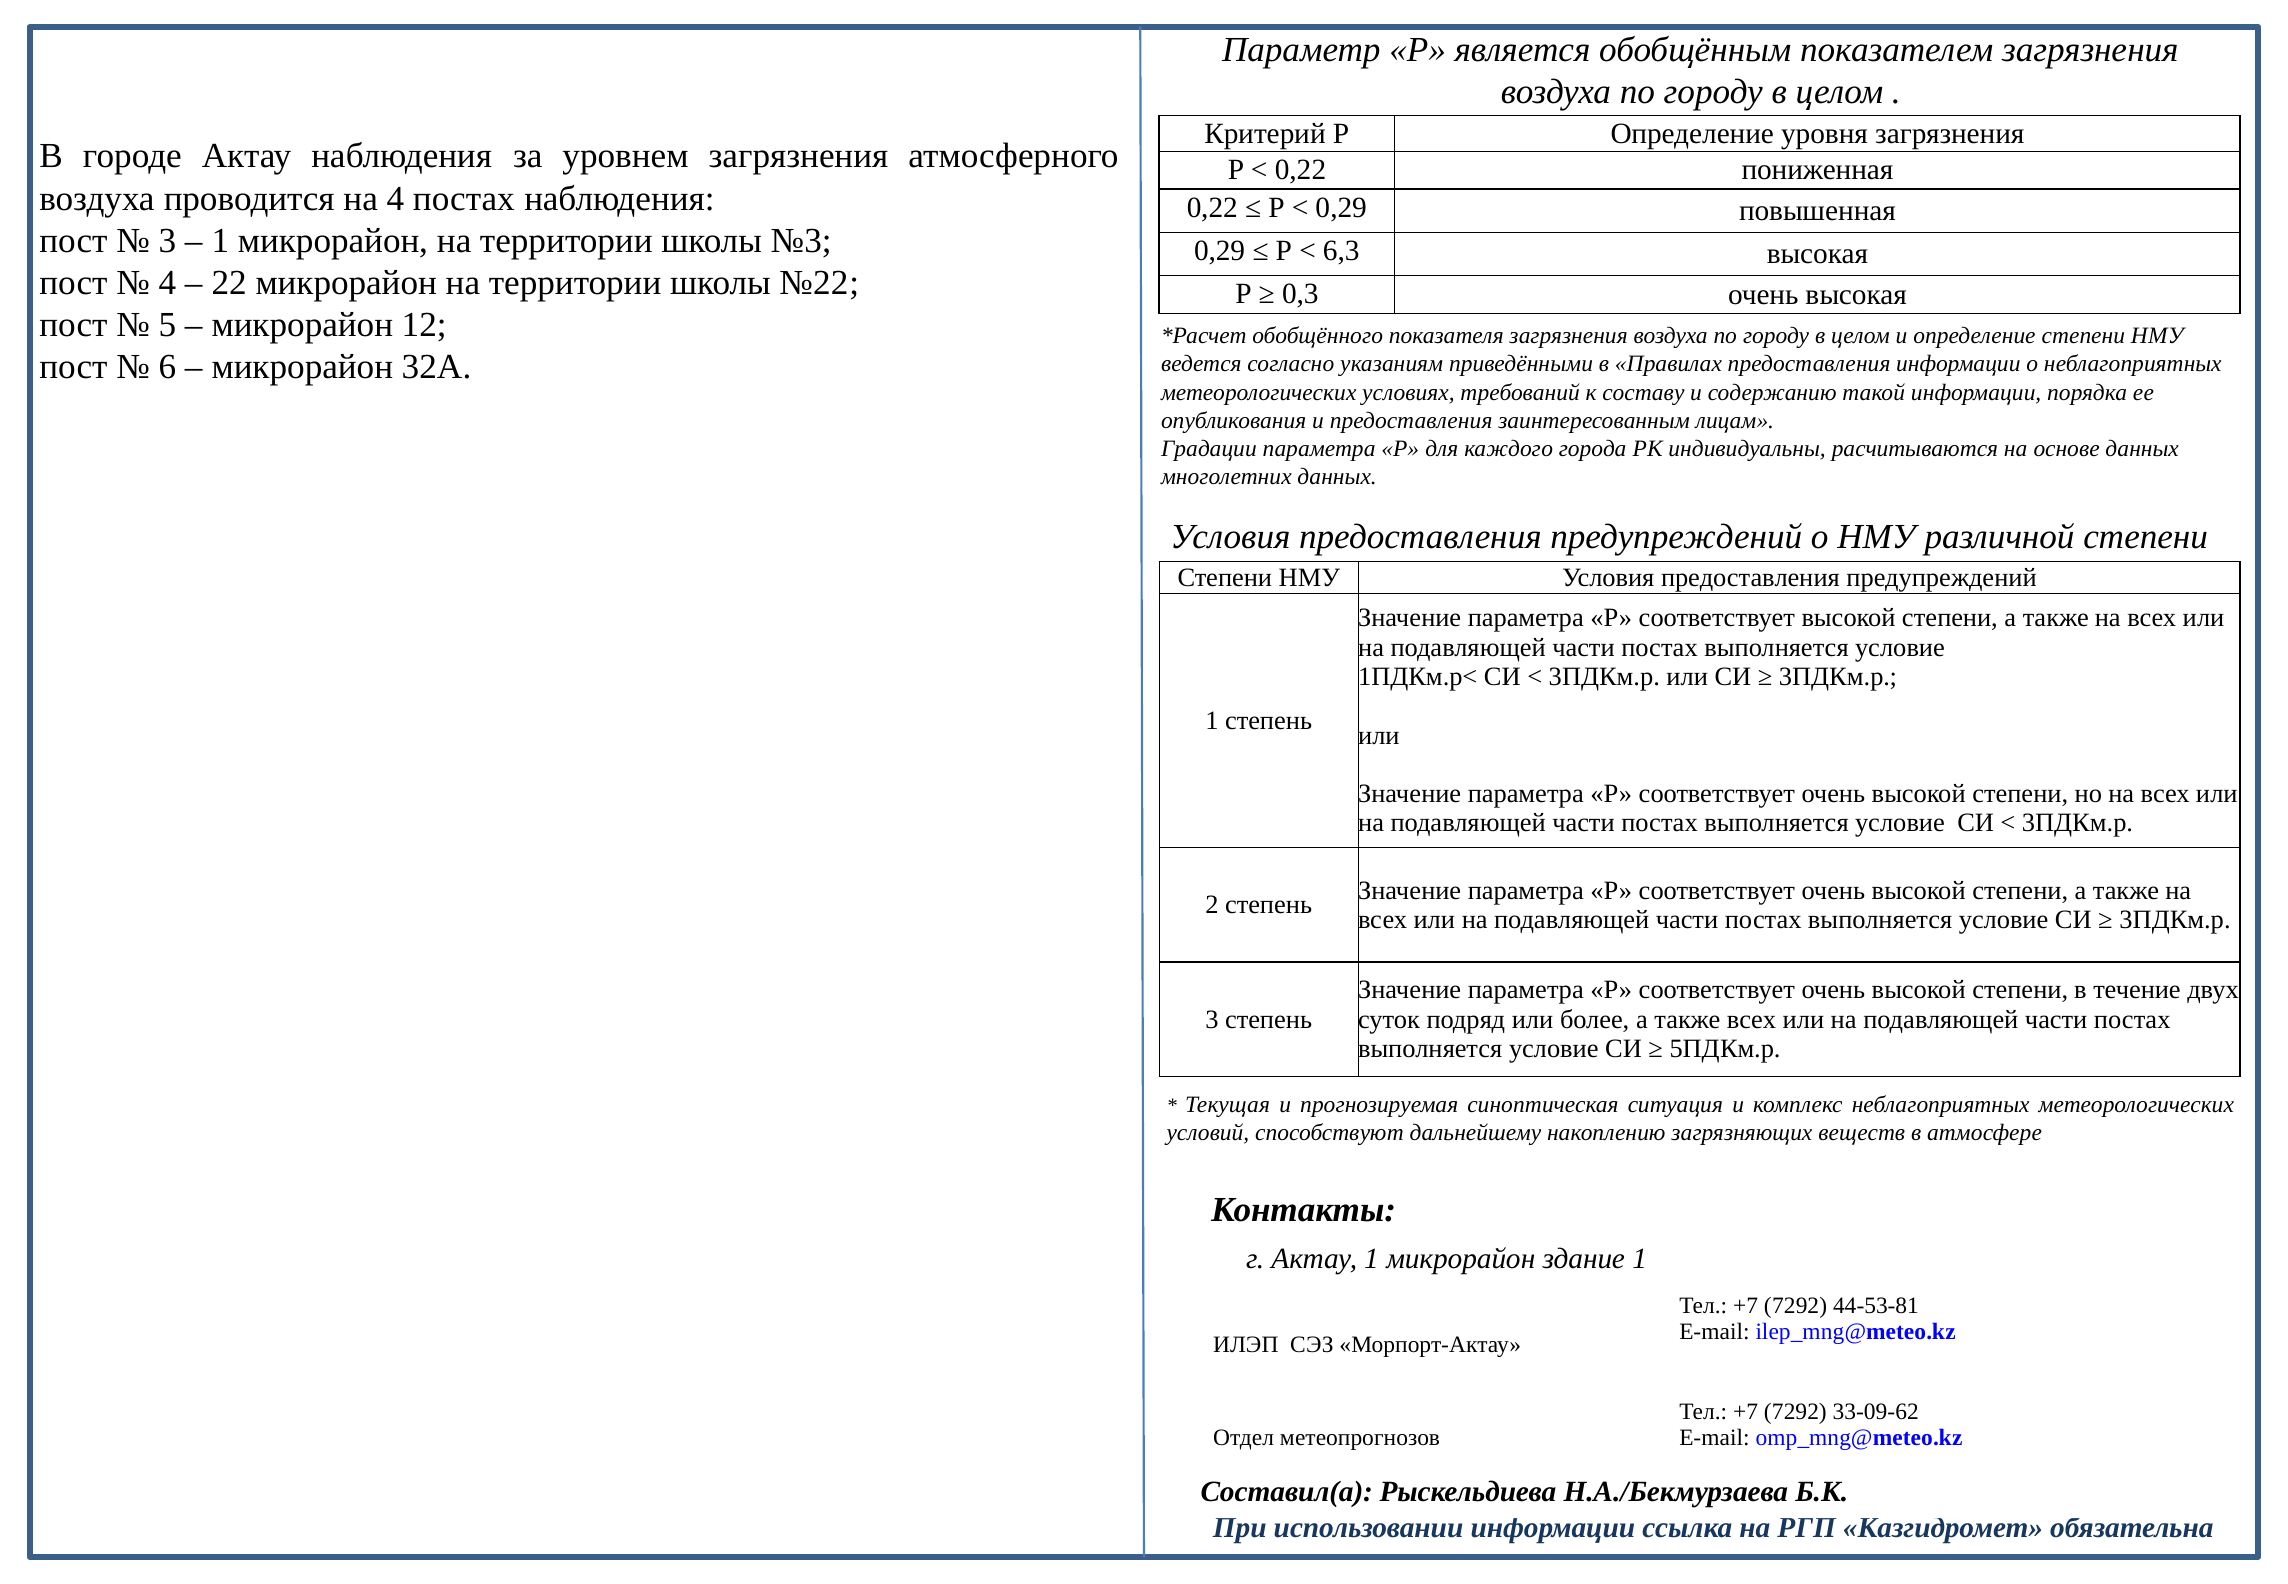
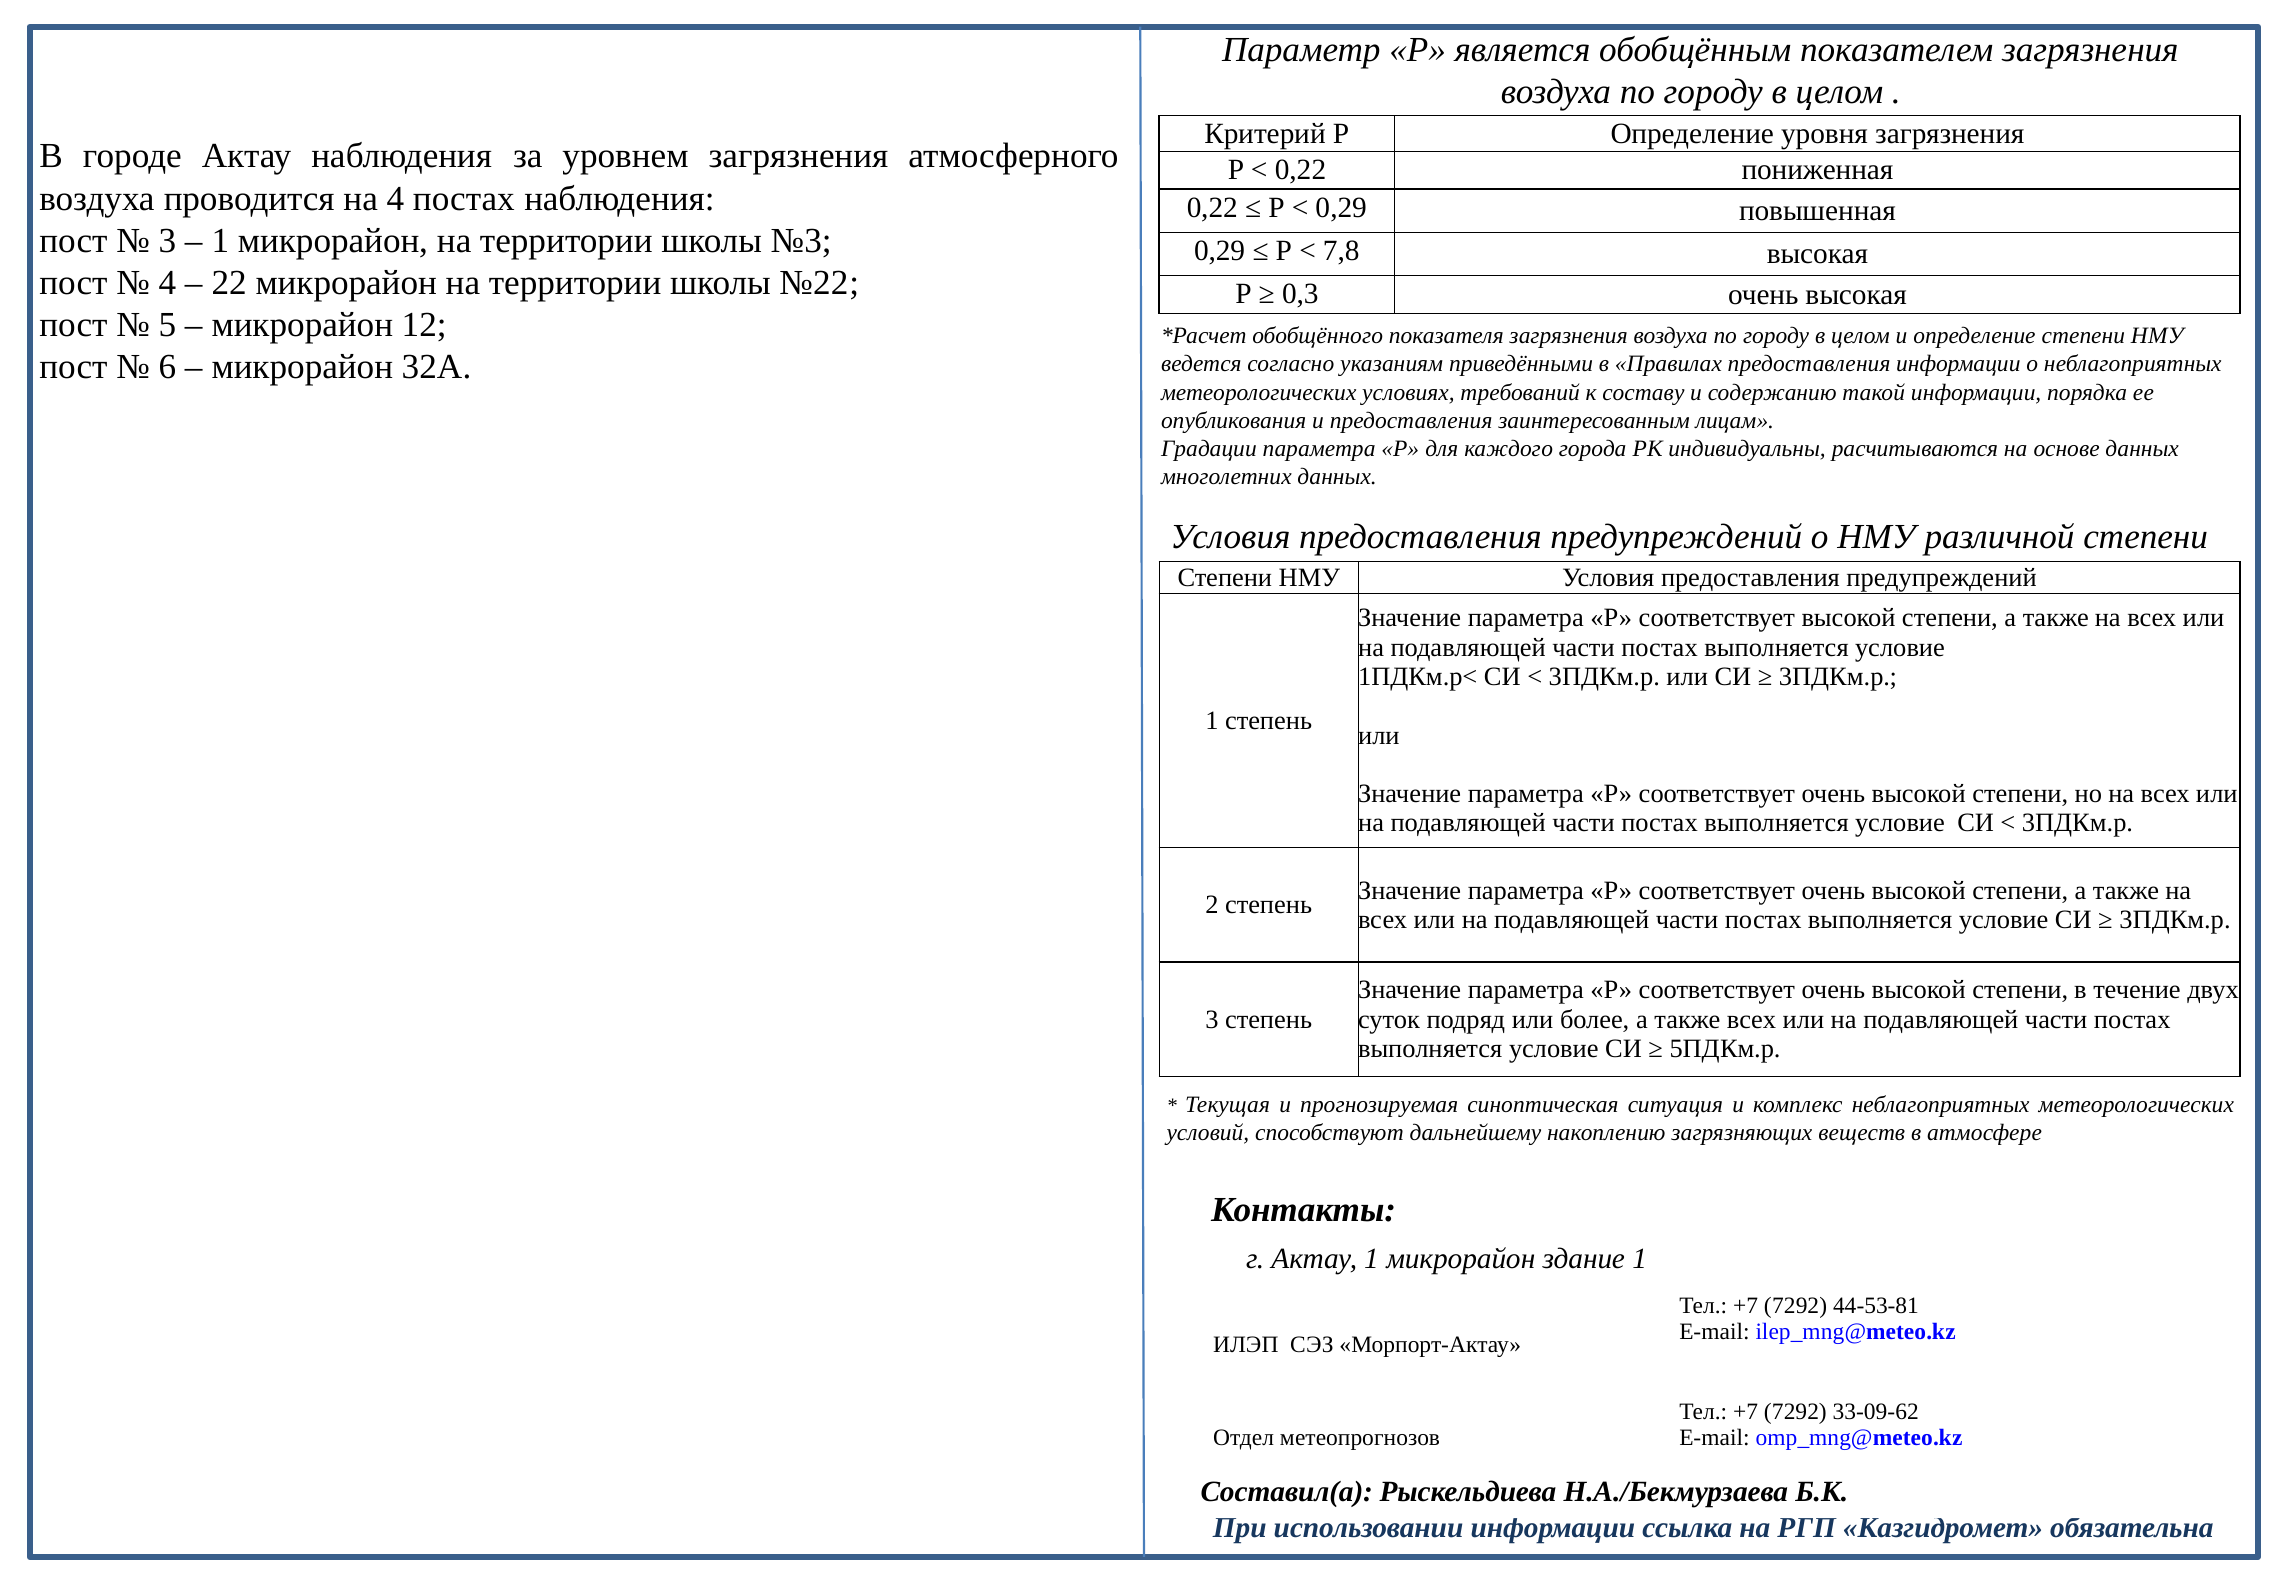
6,3: 6,3 -> 7,8
